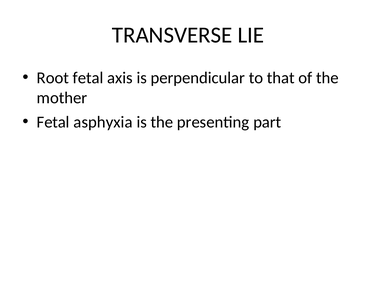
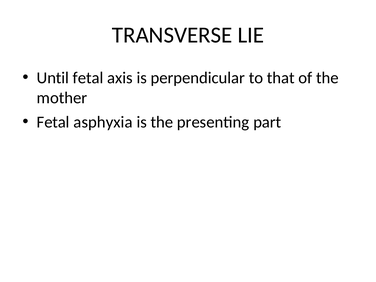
Root: Root -> Until
